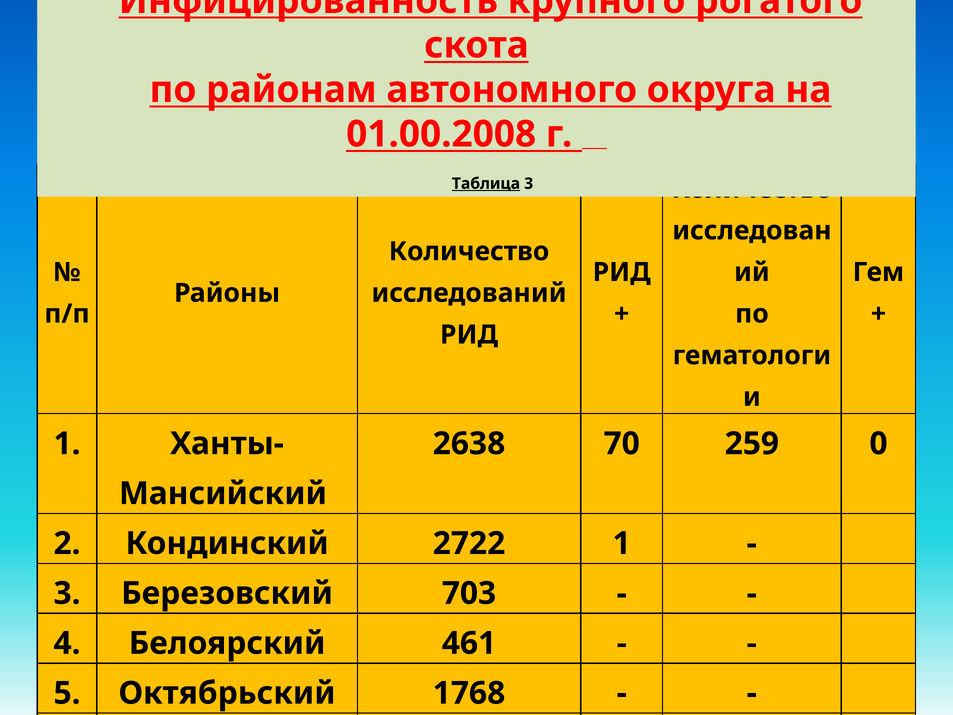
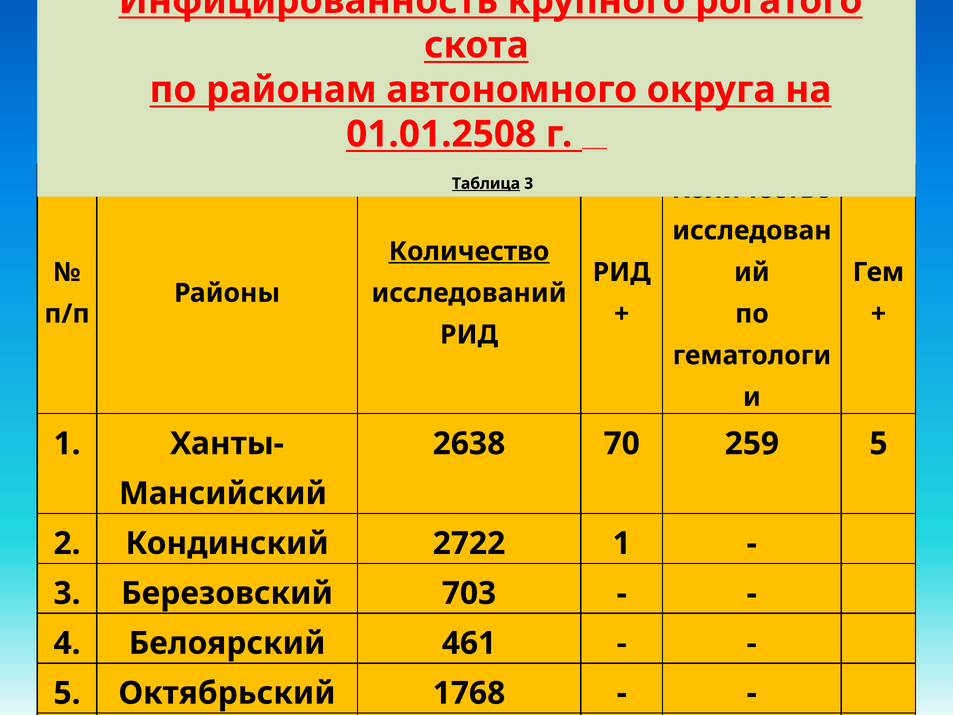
01.00.2008: 01.00.2008 -> 01.01.2508
Количество at (469, 251) underline: none -> present
259 0: 0 -> 5
